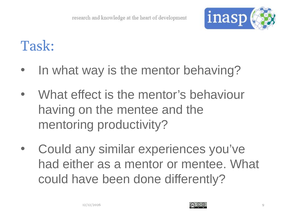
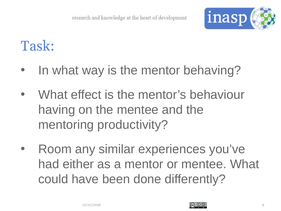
Could at (55, 149): Could -> Room
